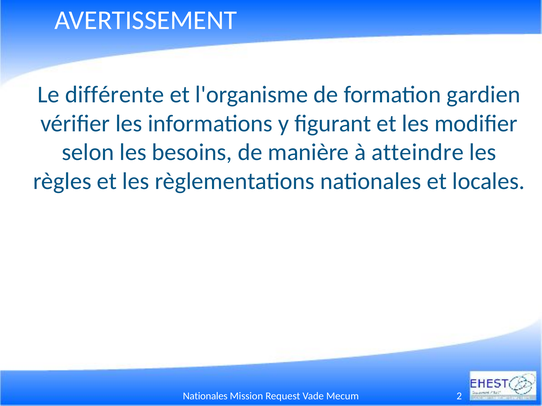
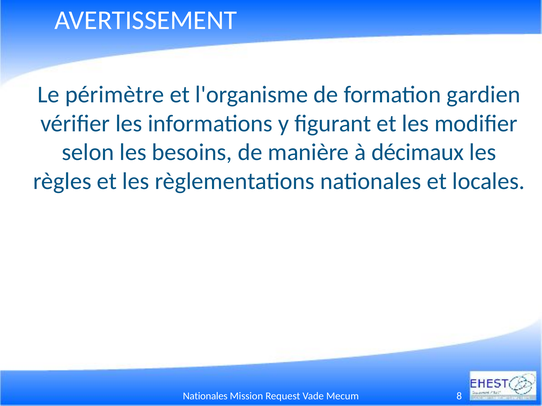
différente: différente -> périmètre
atteindre: atteindre -> décimaux
2: 2 -> 8
